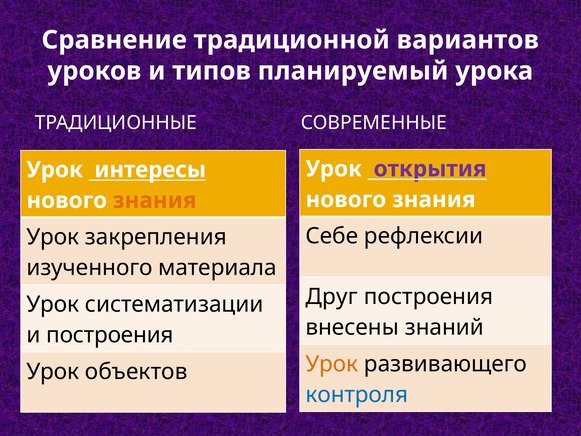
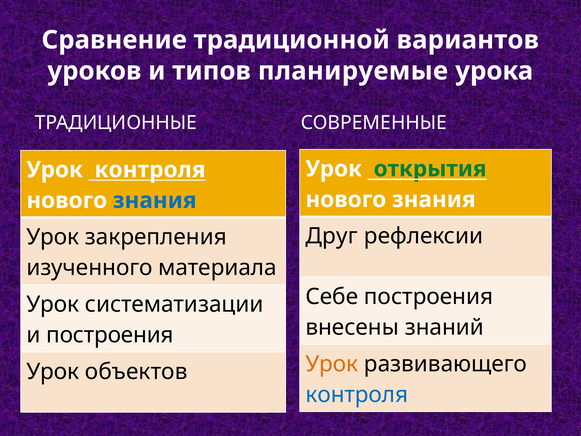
планируемый: планируемый -> планируемые
открытия colour: purple -> green
Урок интересы: интересы -> контроля
знания at (155, 200) colour: orange -> blue
Себе: Себе -> Друг
Друг: Друг -> Себе
